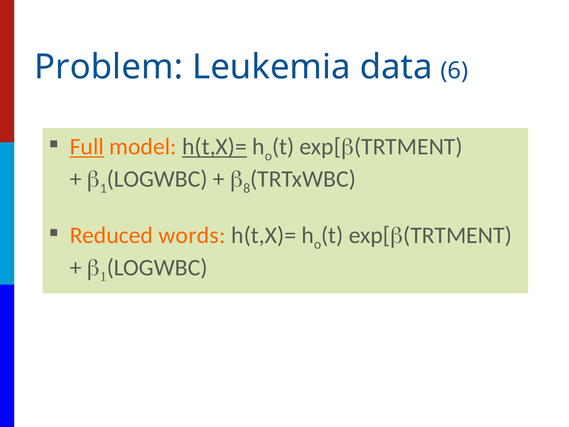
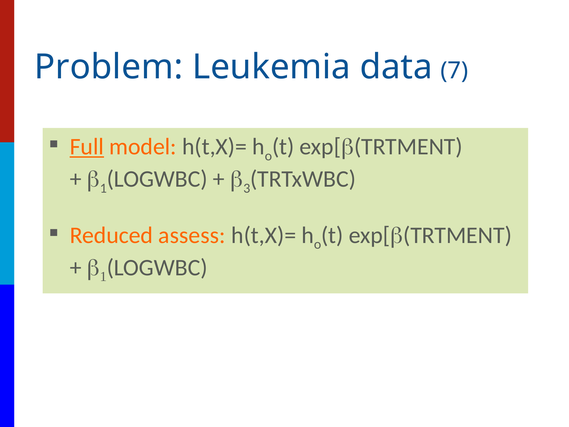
6: 6 -> 7
h(t,X)= at (215, 147) underline: present -> none
8: 8 -> 3
words: words -> assess
